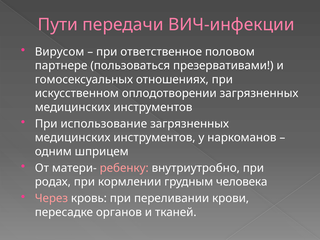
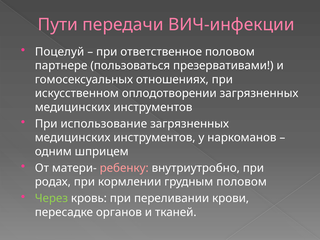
Вирусом: Вирусом -> Поцелуй
грудным человека: человека -> половом
Через colour: pink -> light green
